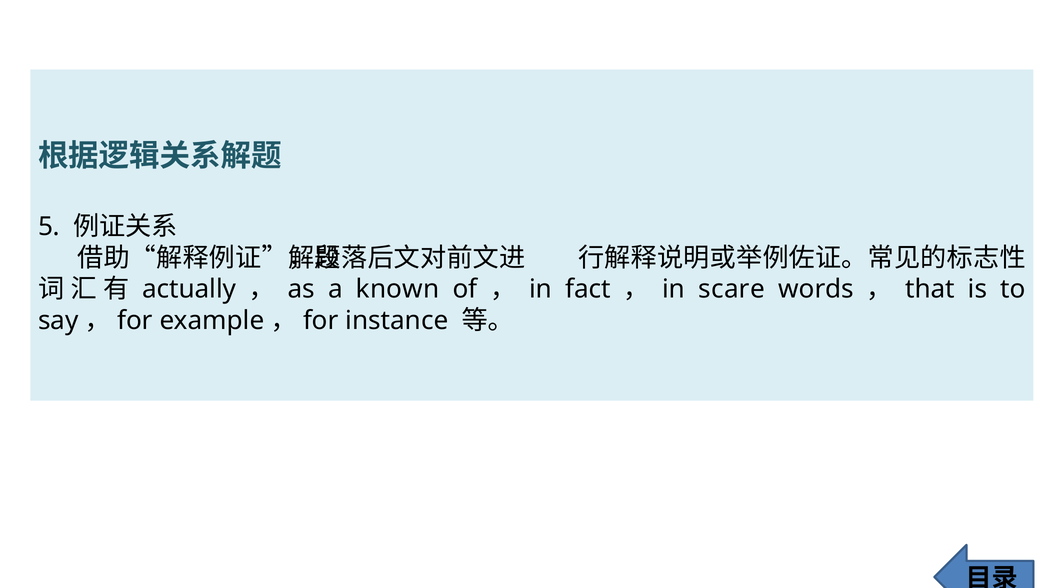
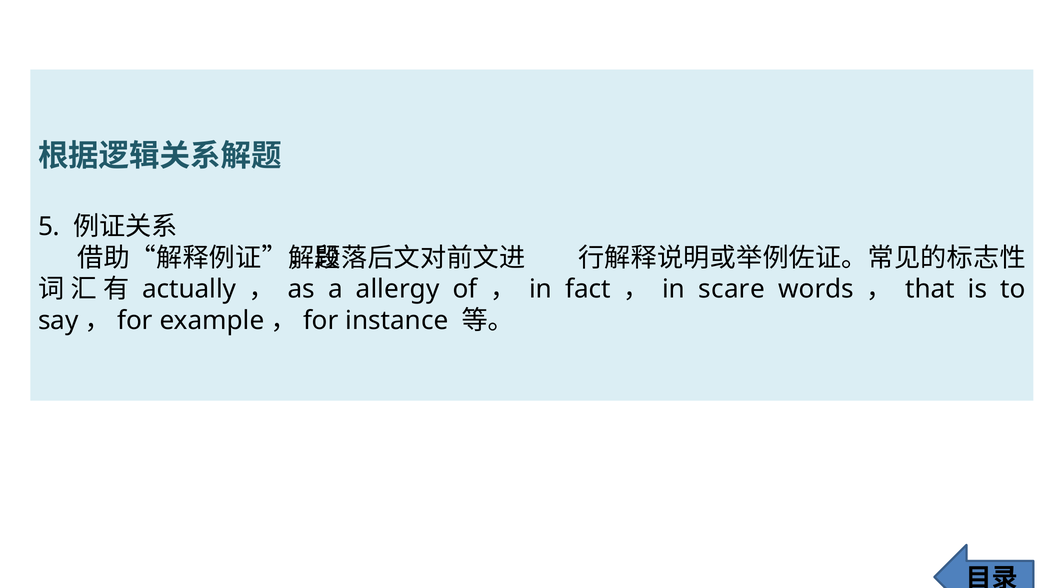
known: known -> allergy
